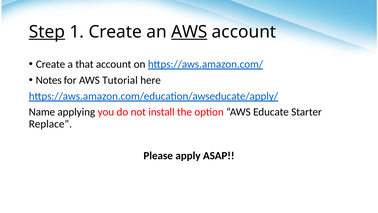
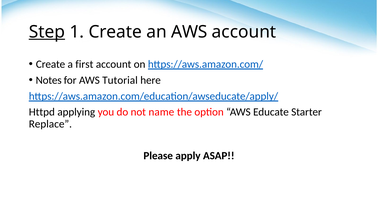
AWS at (189, 32) underline: present -> none
that: that -> first
Name: Name -> Httpd
install: install -> name
